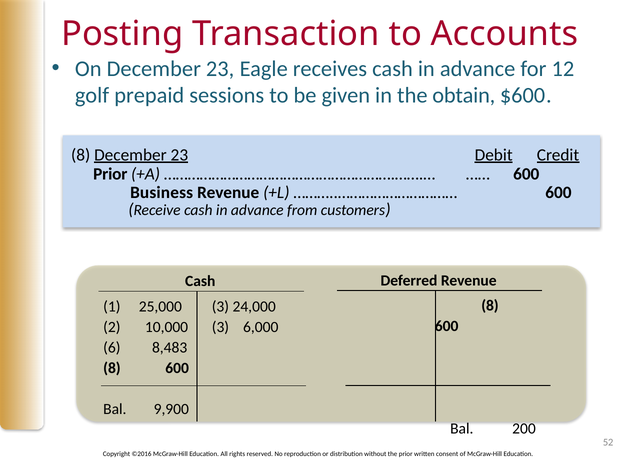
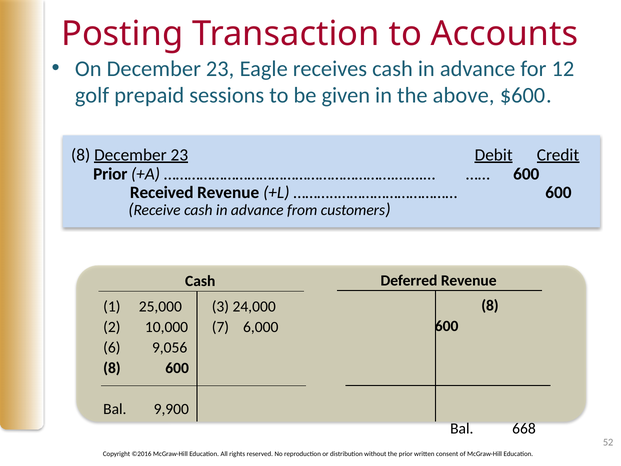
obtain: obtain -> above
Business: Business -> Received
10,000 3: 3 -> 7
8,483: 8,483 -> 9,056
200: 200 -> 668
